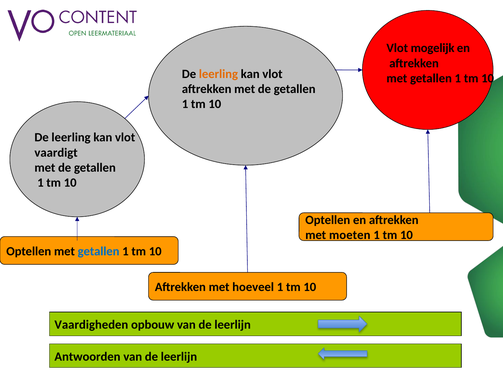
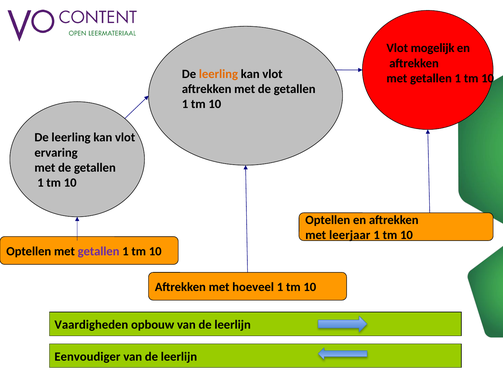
vaardigt: vaardigt -> ervaring
moeten: moeten -> leerjaar
getallen at (99, 251) colour: blue -> purple
Antwoorden: Antwoorden -> Eenvoudiger
